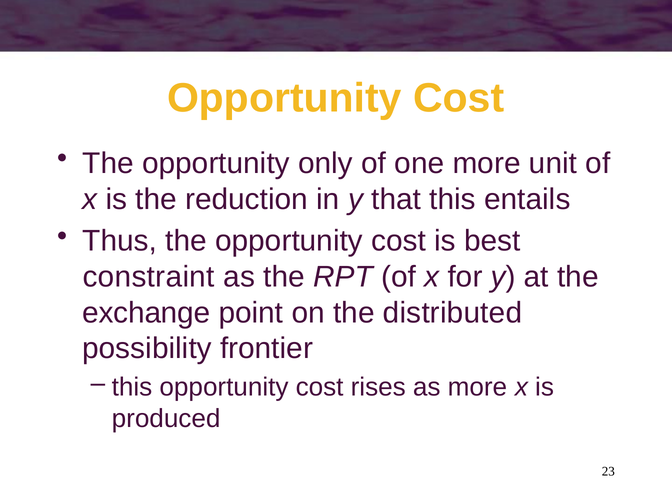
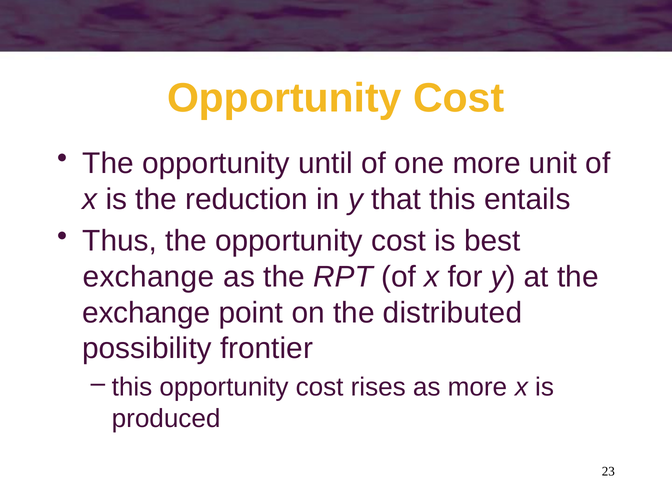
only: only -> until
constraint at (149, 277): constraint -> exchange
